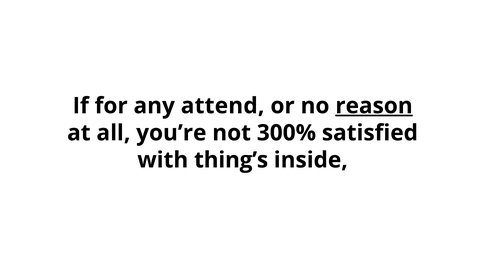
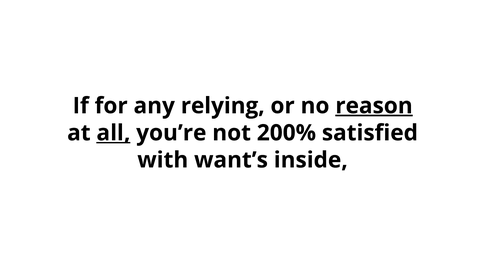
attend: attend -> relying
all underline: none -> present
300%: 300% -> 200%
thing’s: thing’s -> want’s
